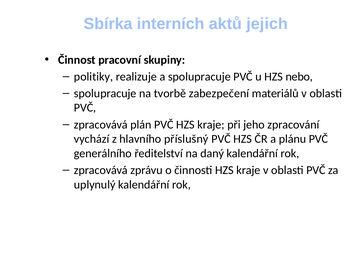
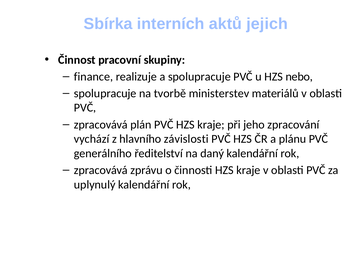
politiky: politiky -> finance
zabezpečení: zabezpečení -> ministerstev
příslušný: příslušný -> závislosti
